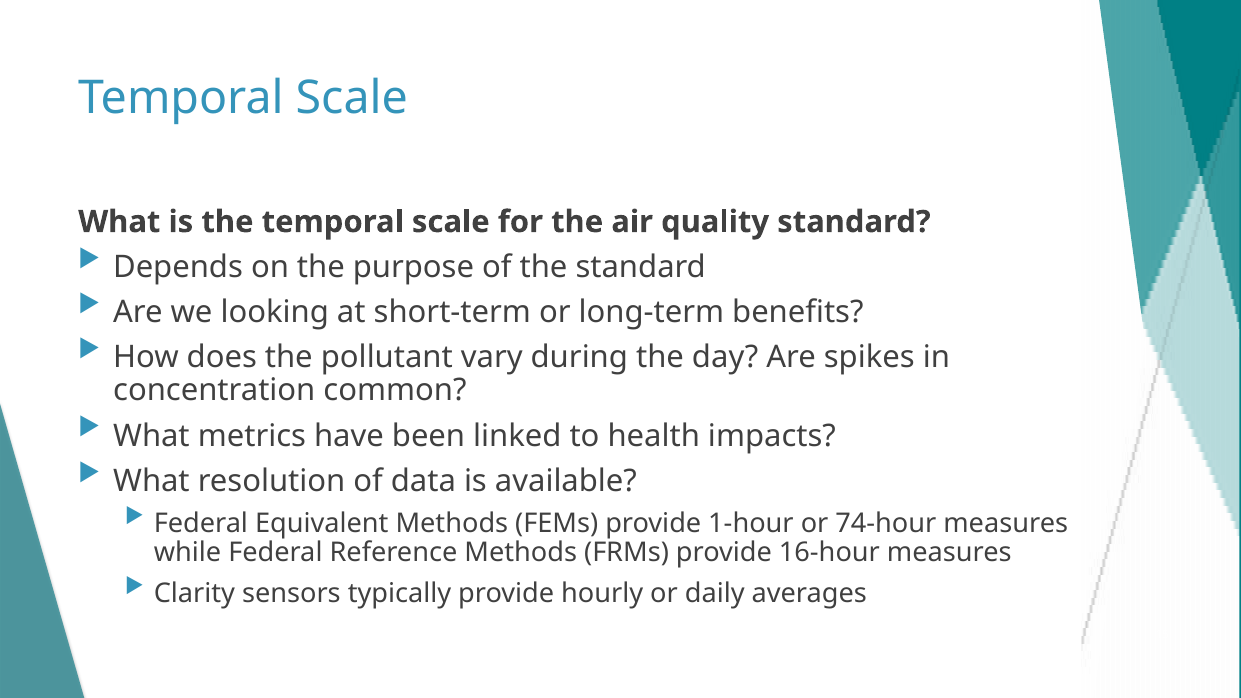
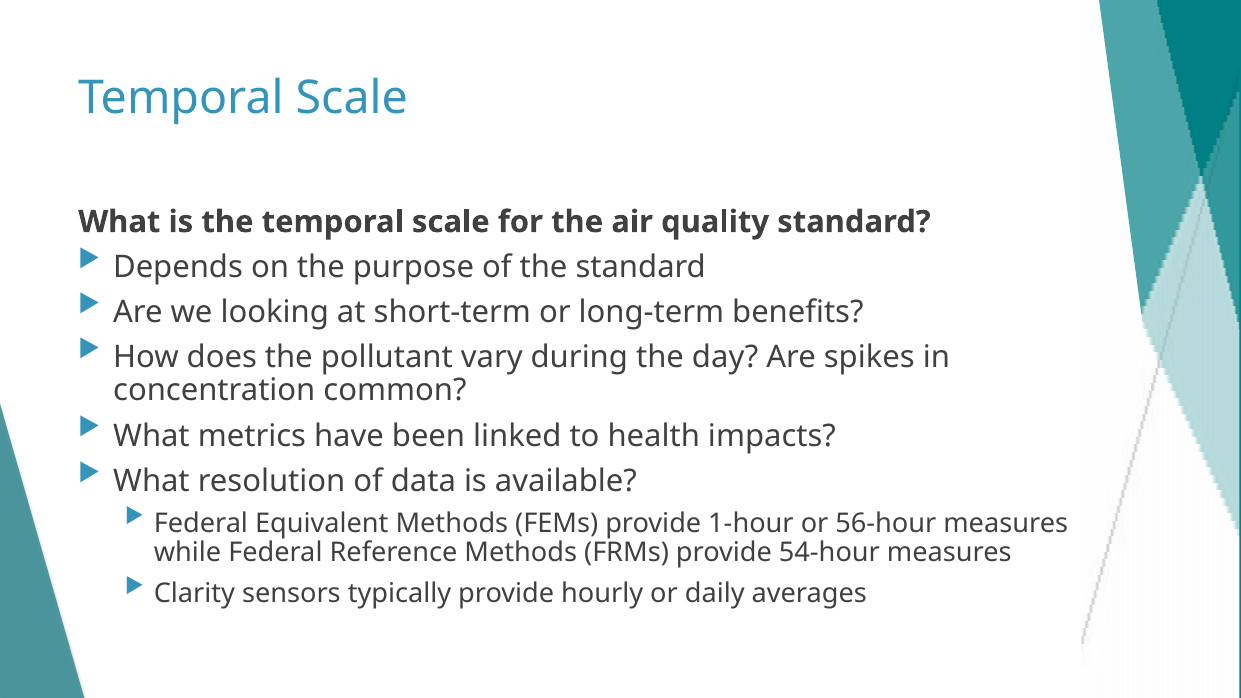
74-hour: 74-hour -> 56-hour
16-hour: 16-hour -> 54-hour
